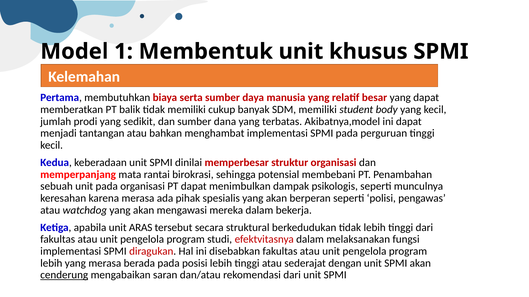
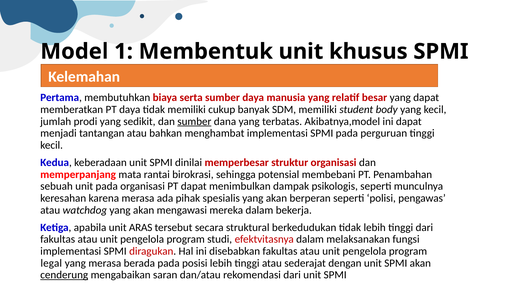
PT balik: balik -> daya
sumber at (194, 122) underline: none -> present
lebih at (51, 264): lebih -> legal
